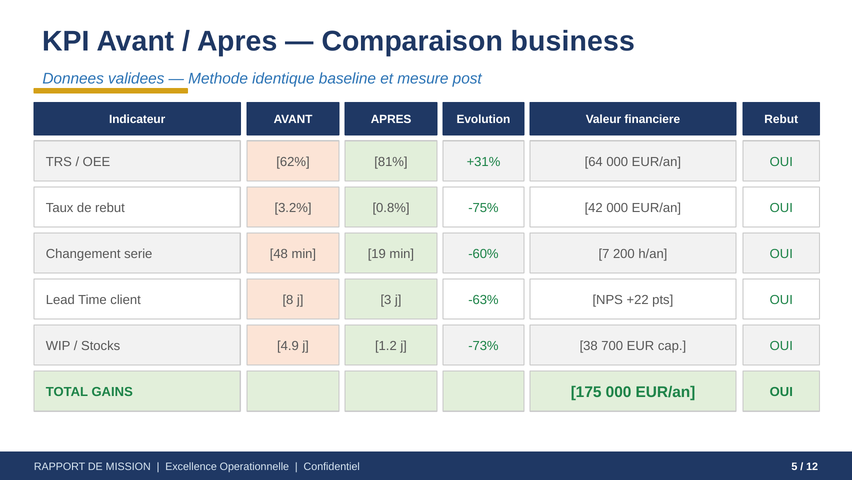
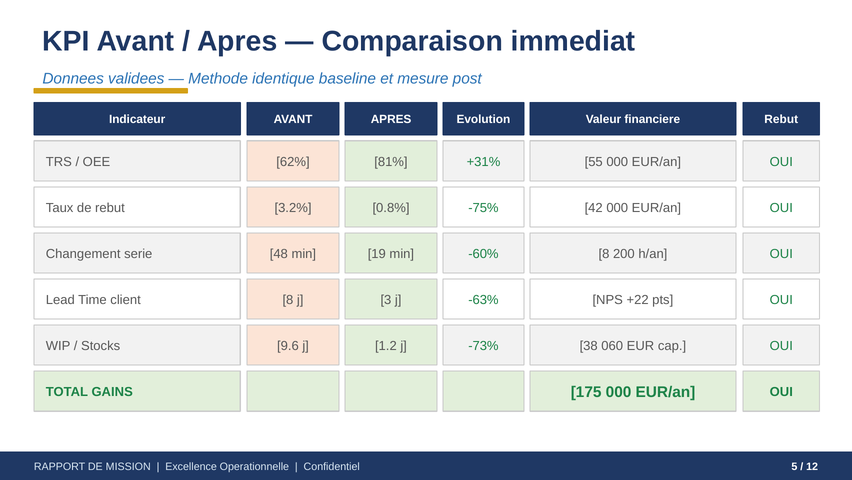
business: business -> immediat
64: 64 -> 55
-60% 7: 7 -> 8
4.9: 4.9 -> 9.6
700: 700 -> 060
